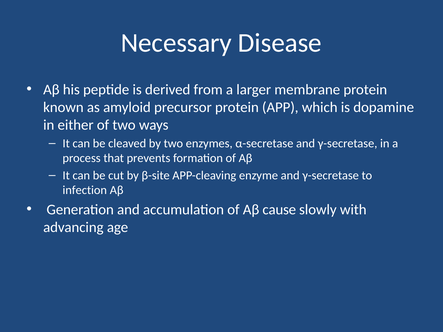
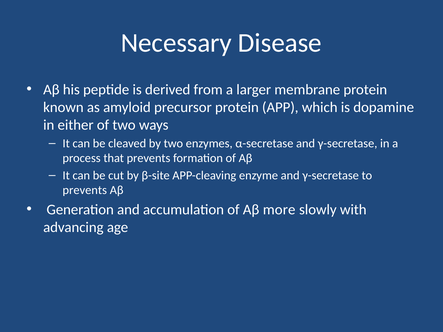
infection at (85, 190): infection -> prevents
cause: cause -> more
